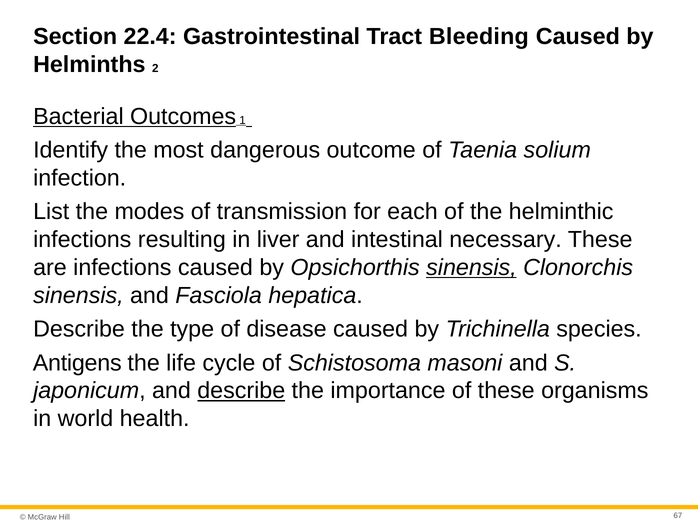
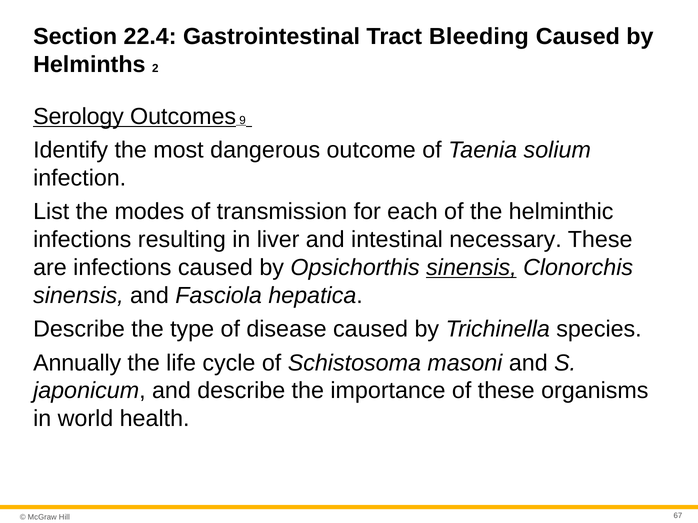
Bacterial: Bacterial -> Serology
1: 1 -> 9
Antigens: Antigens -> Annually
describe at (241, 391) underline: present -> none
